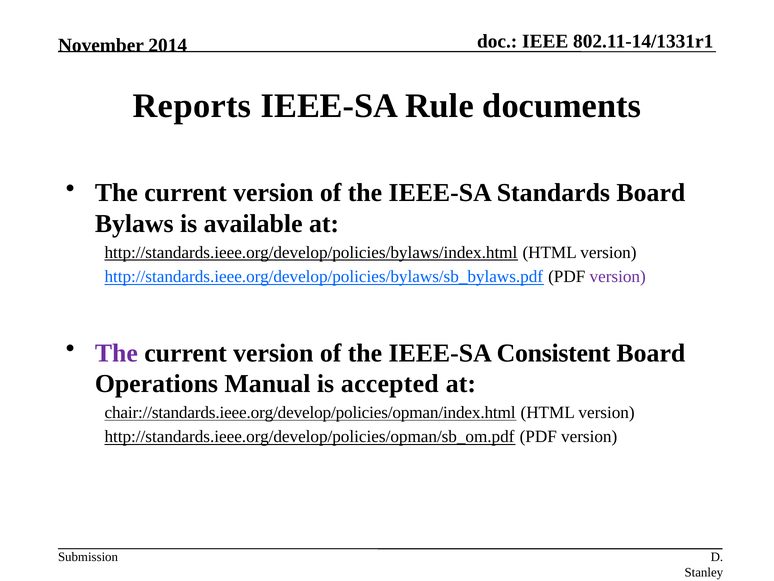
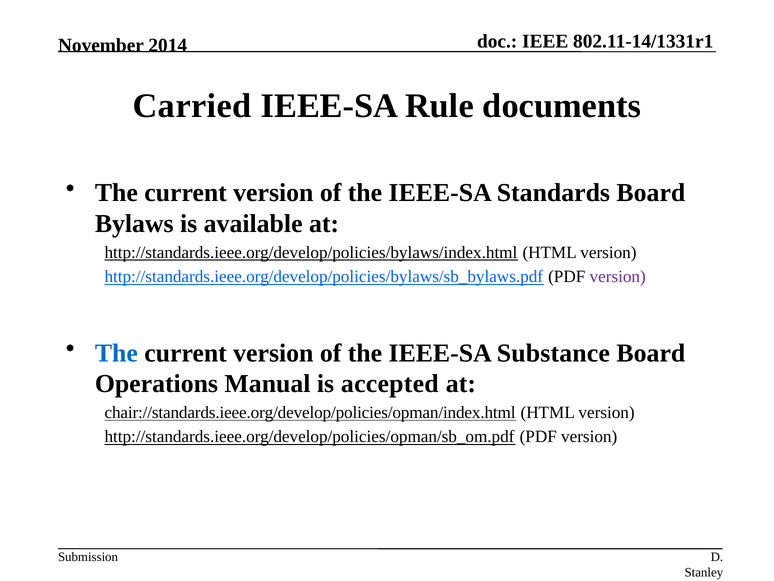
Reports: Reports -> Carried
The at (116, 353) colour: purple -> blue
Consistent: Consistent -> Substance
